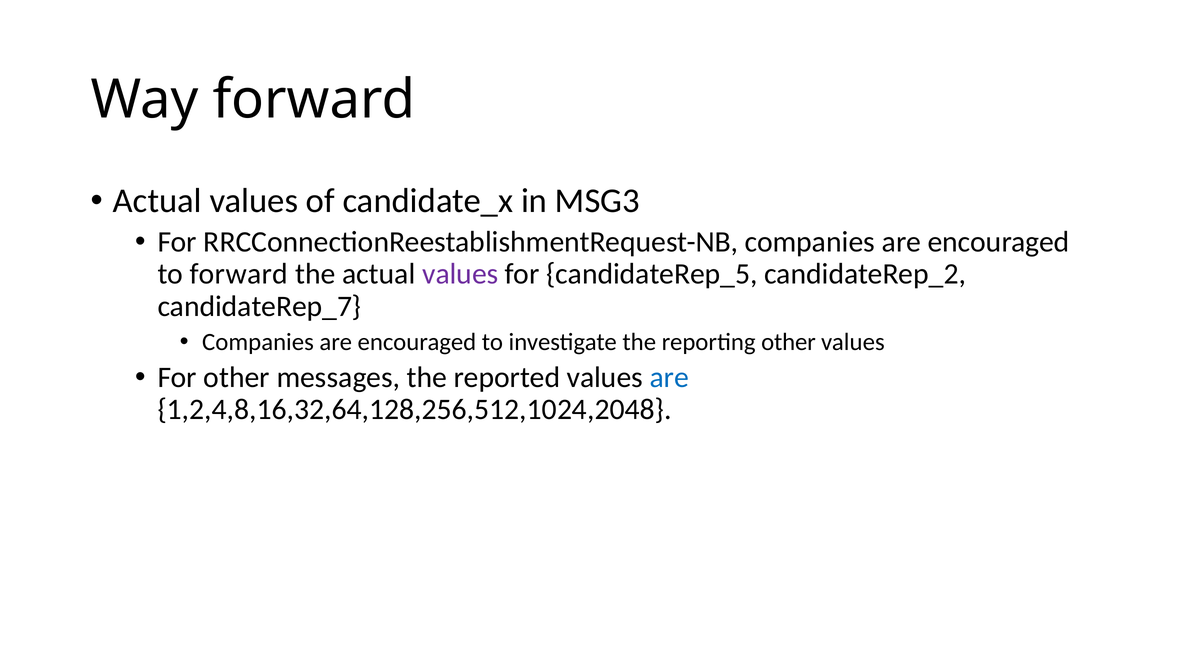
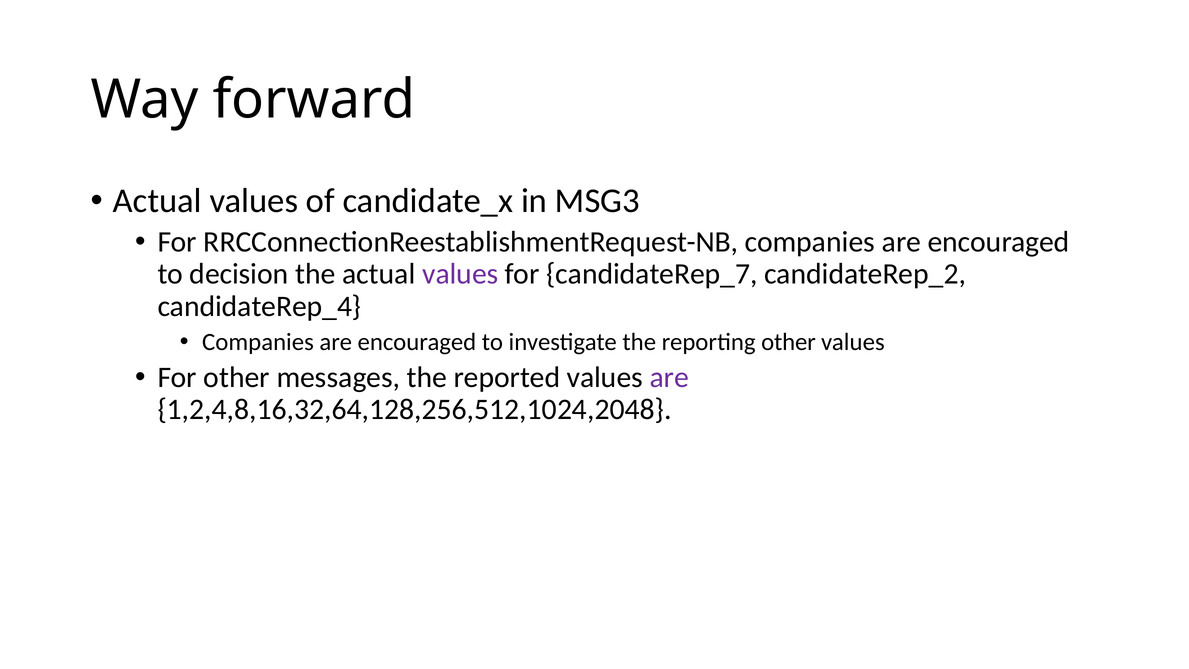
to forward: forward -> decision
candidateRep_5: candidateRep_5 -> candidateRep_7
candidateRep_7: candidateRep_7 -> candidateRep_4
are at (669, 377) colour: blue -> purple
